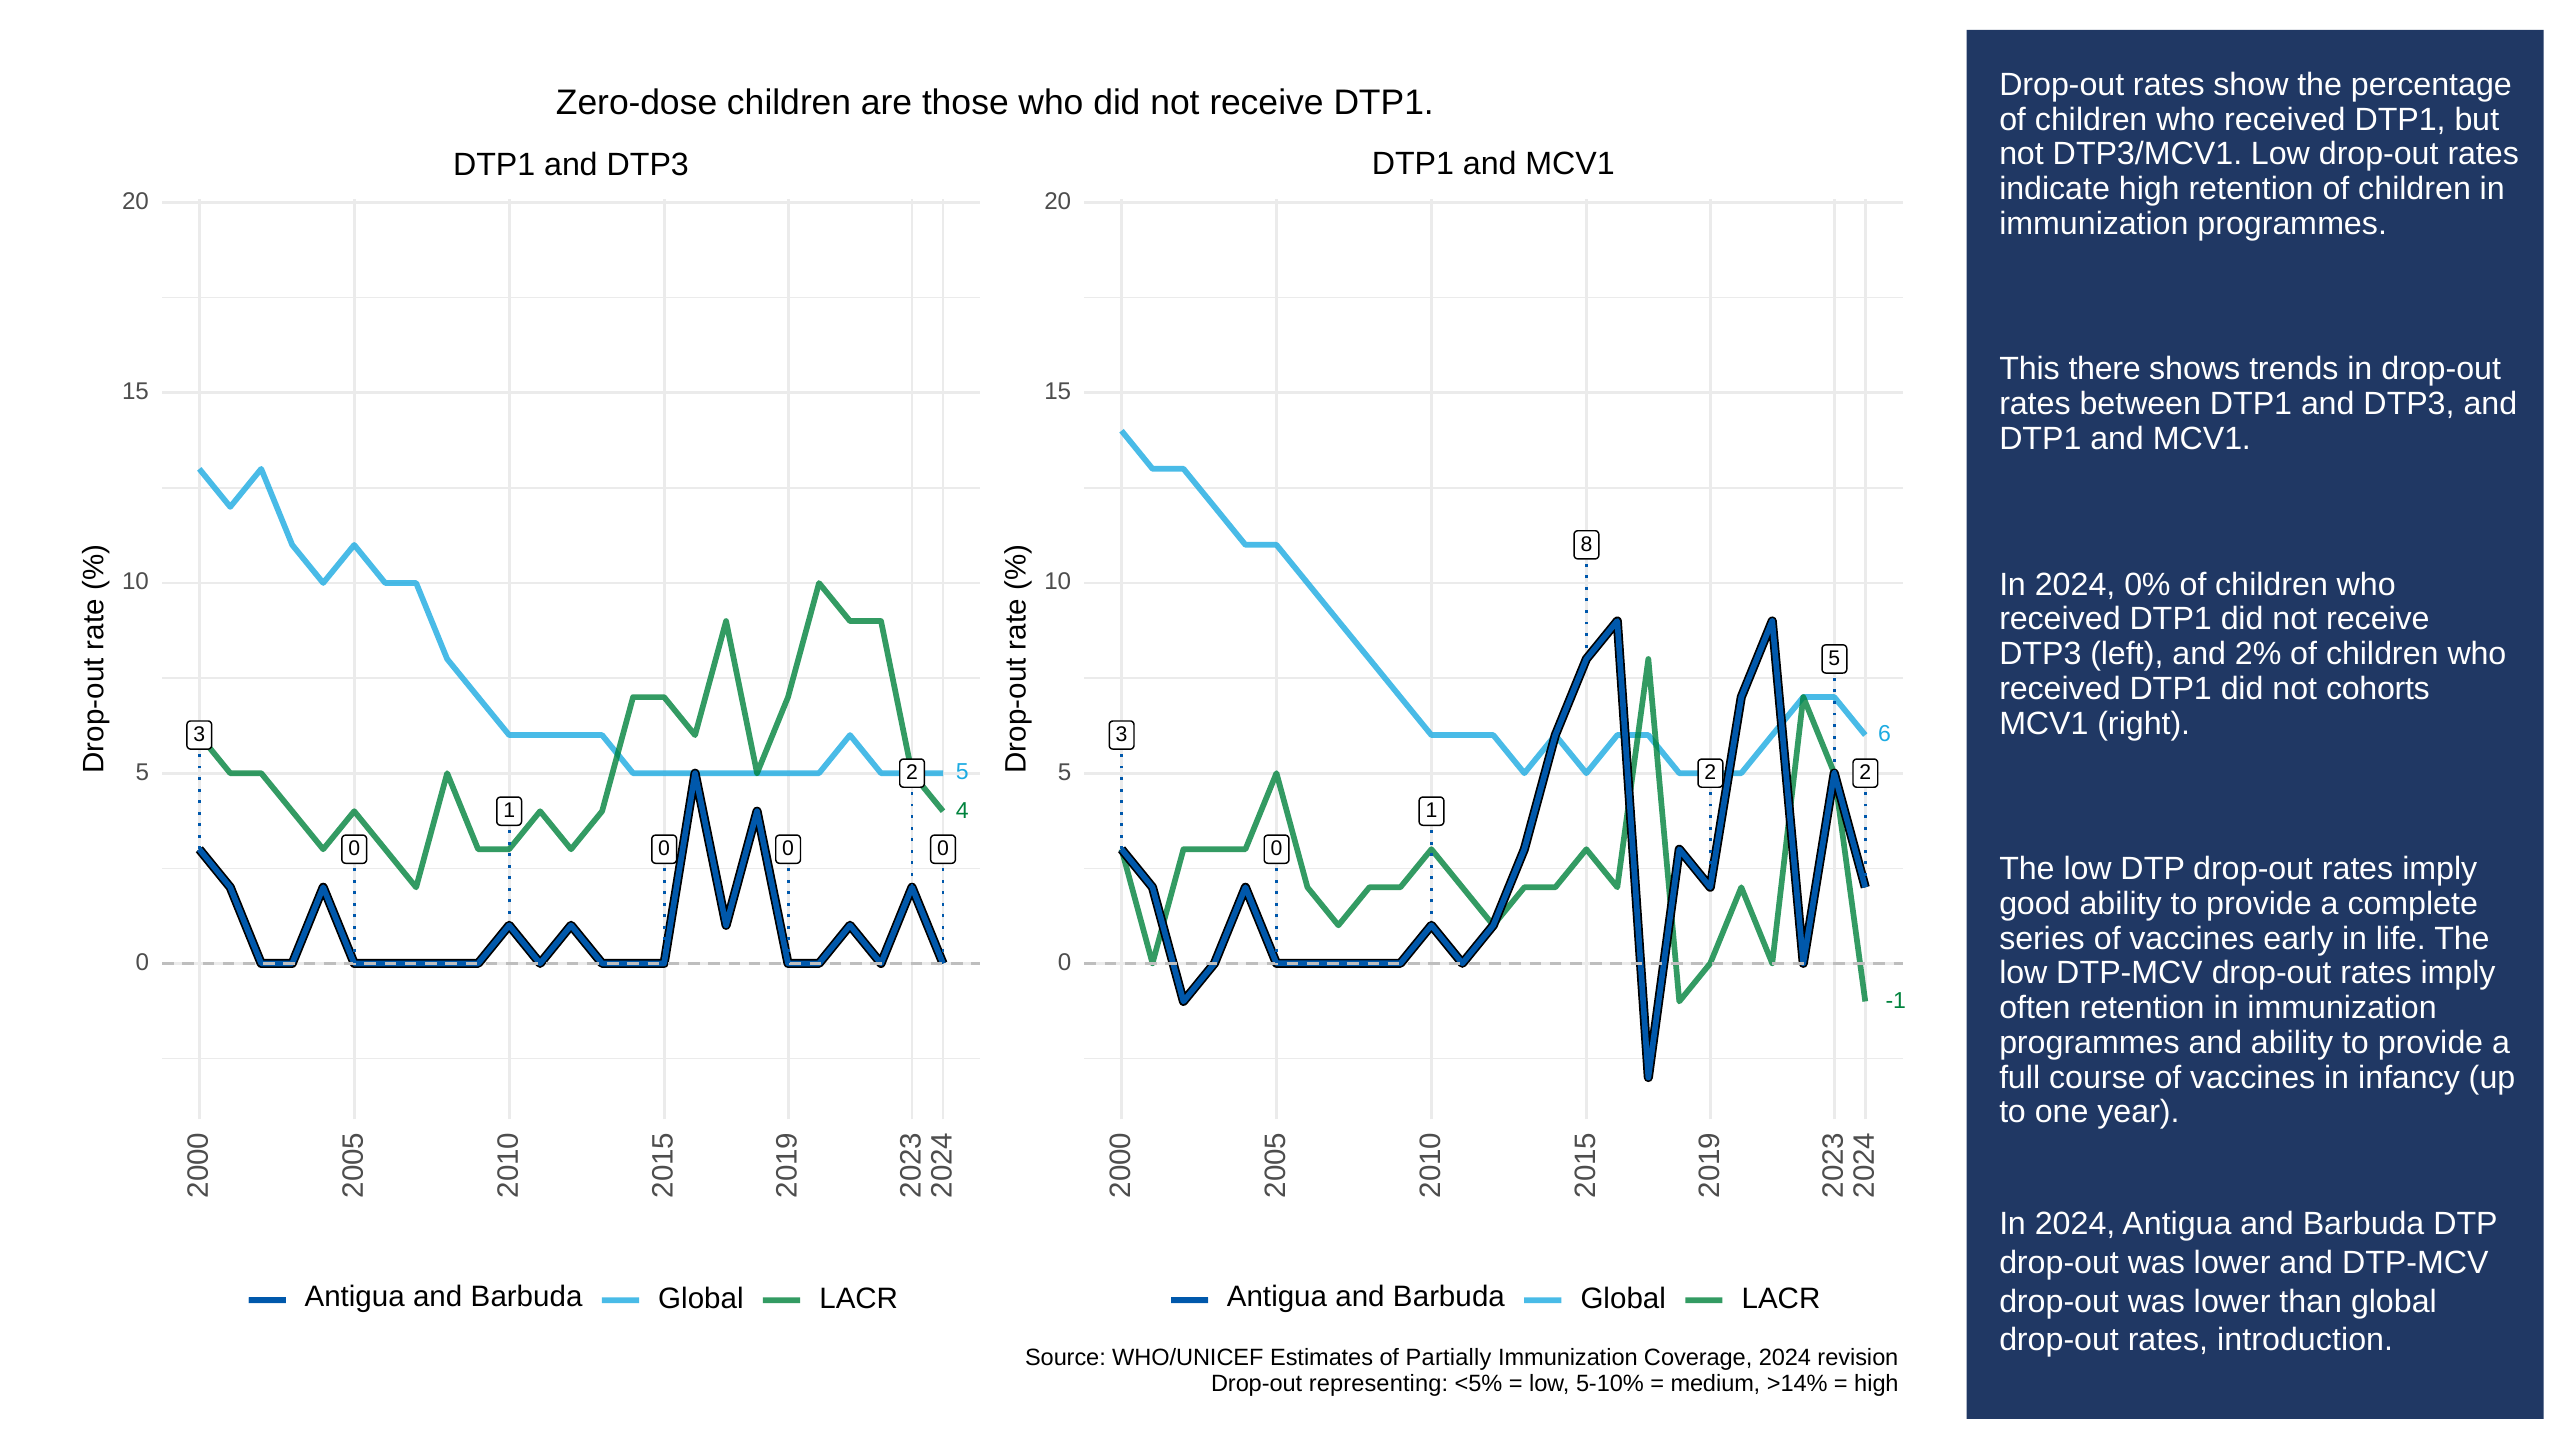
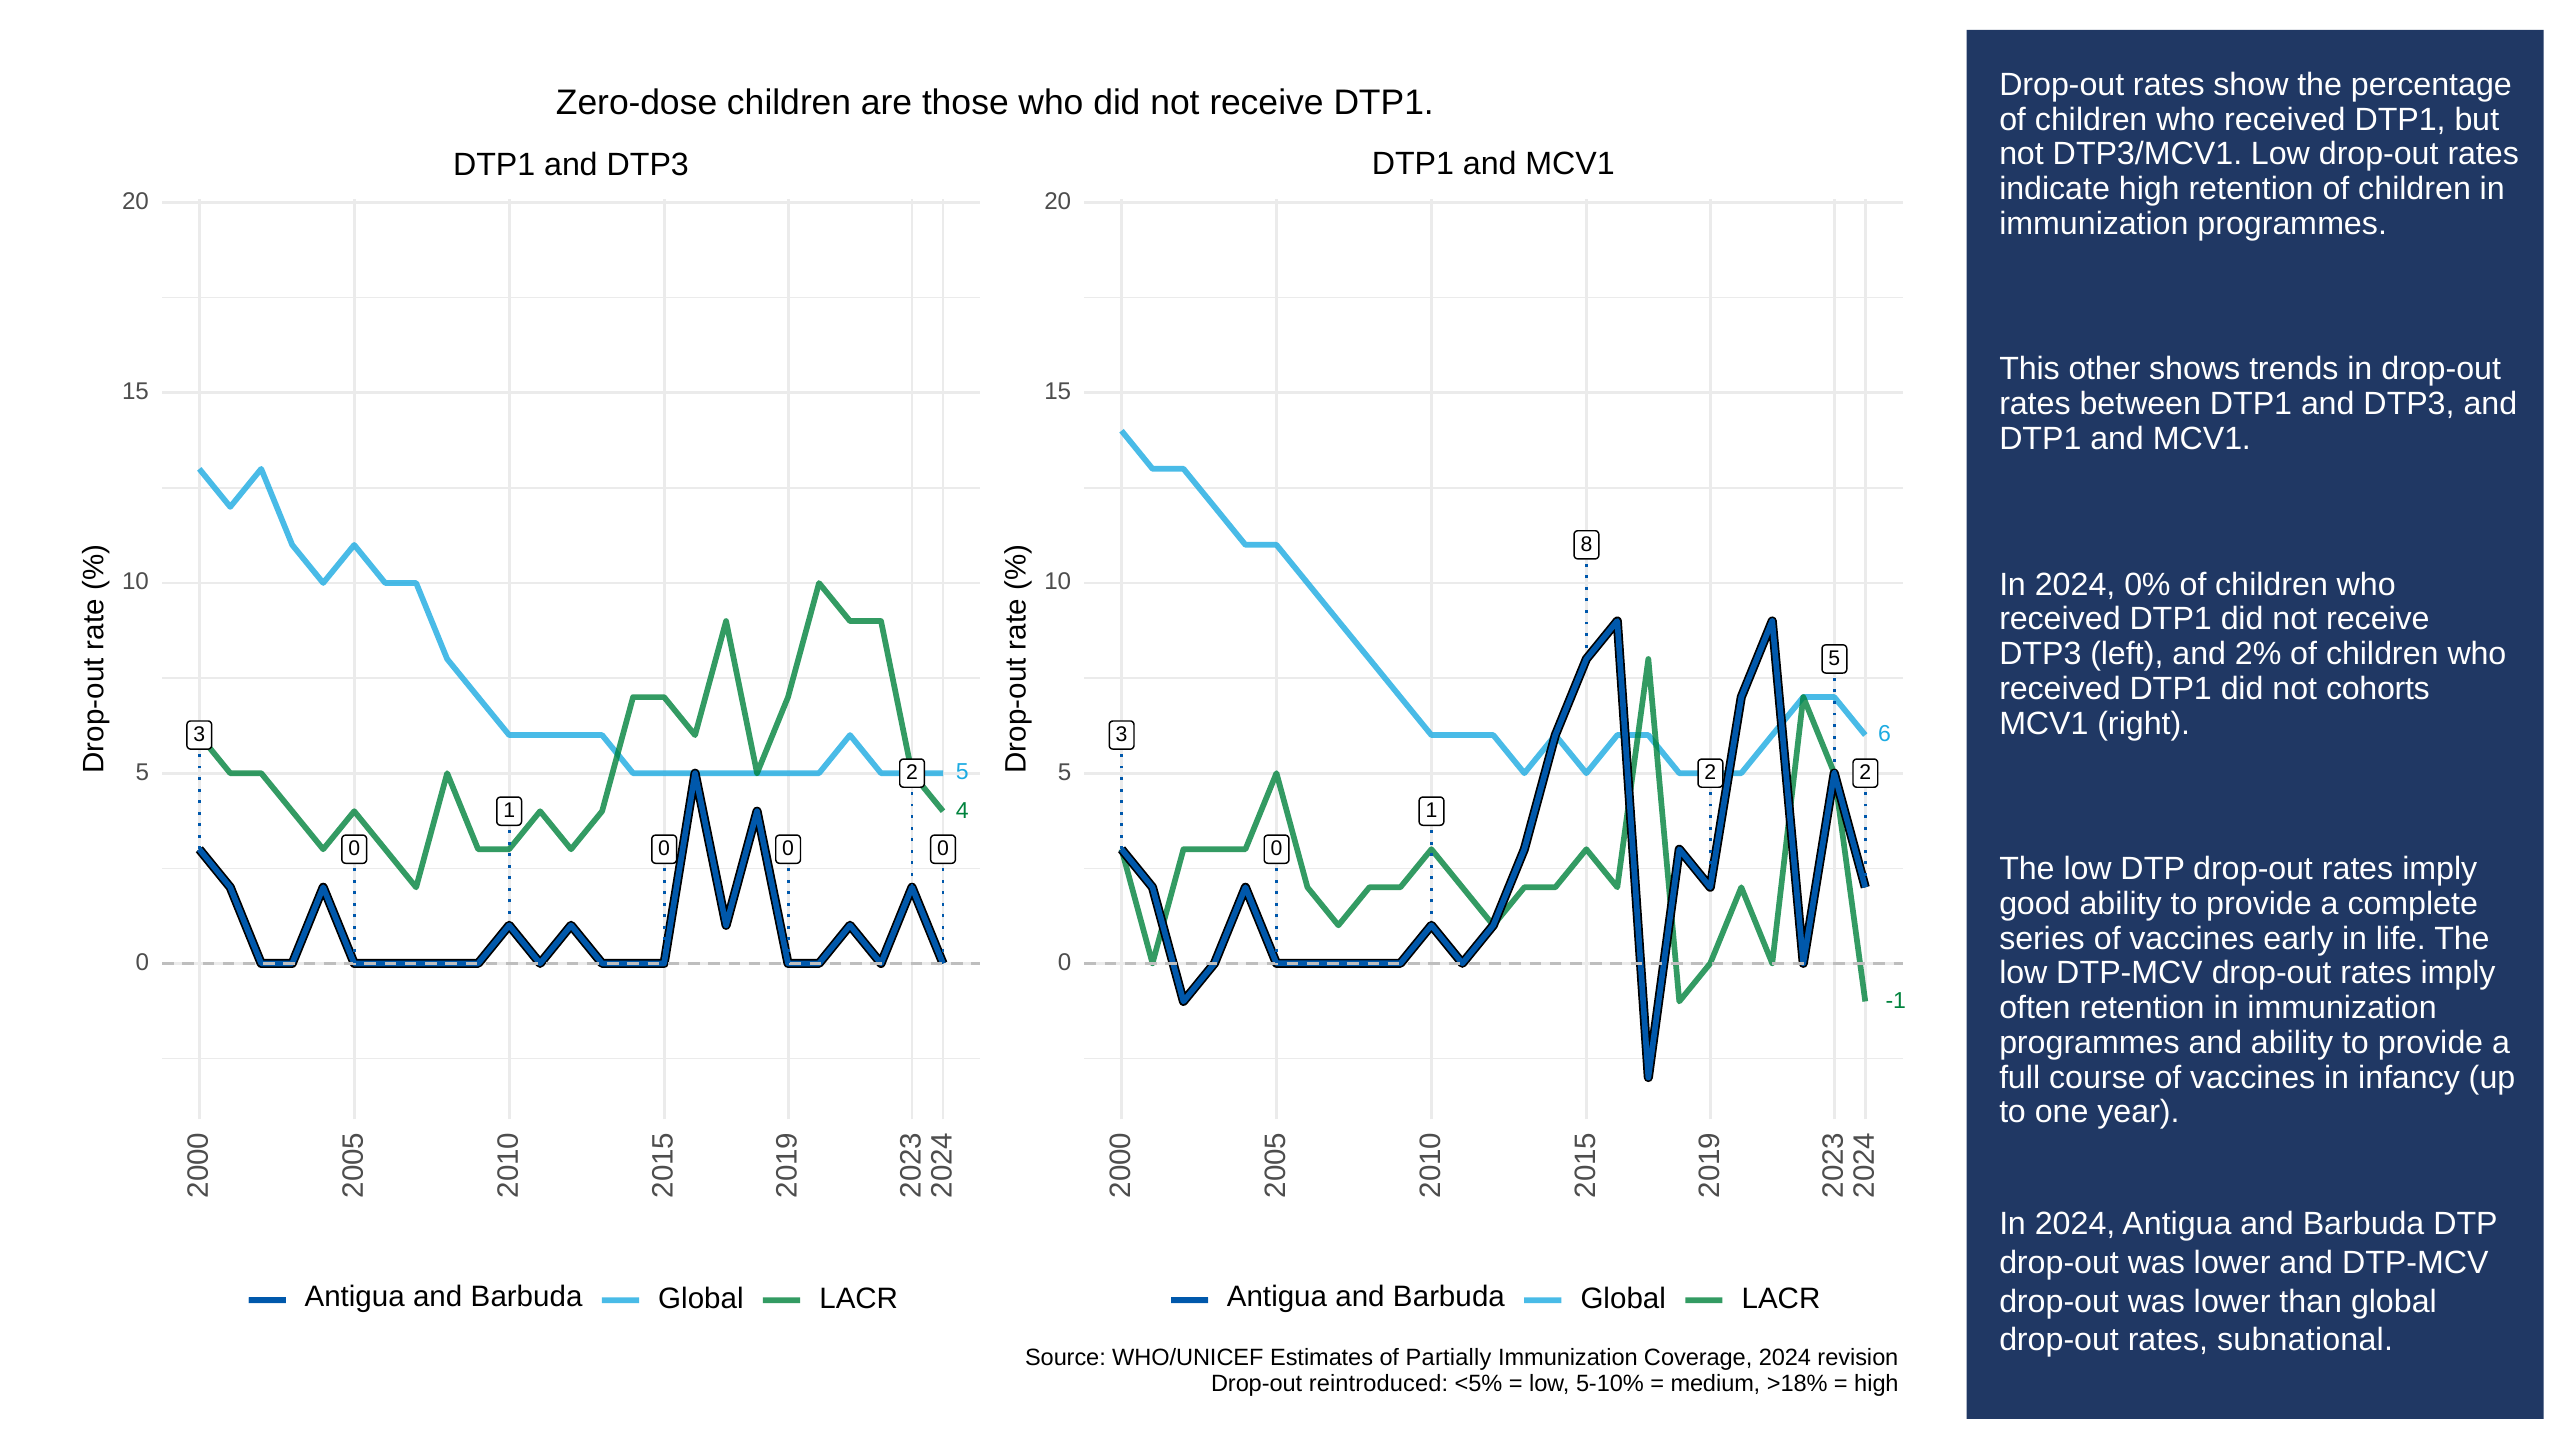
there: there -> other
introduction: introduction -> subnational
representing: representing -> reintroduced
>14%: >14% -> >18%
